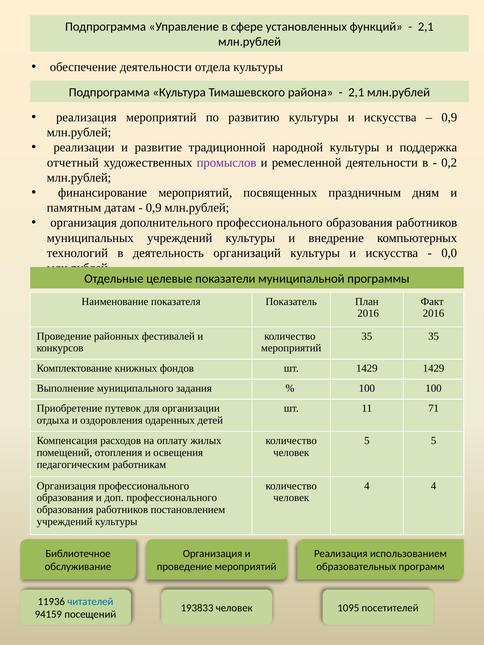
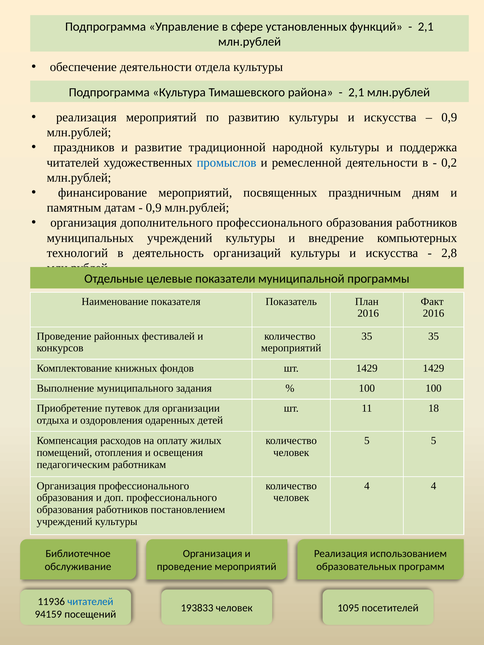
реализации: реализации -> праздников
отчетный at (73, 163): отчетный -> читателей
промыслов colour: purple -> blue
0,0: 0,0 -> 2,8
71: 71 -> 18
